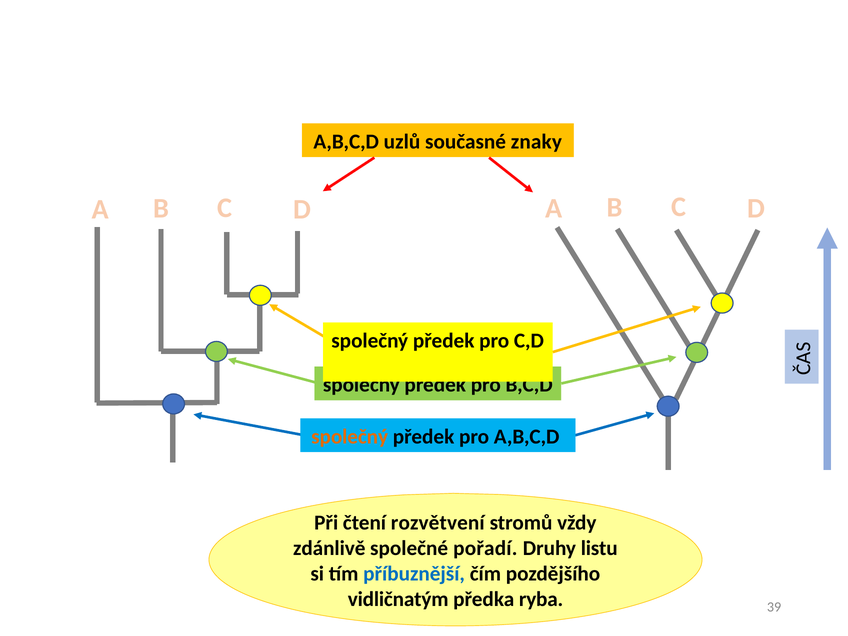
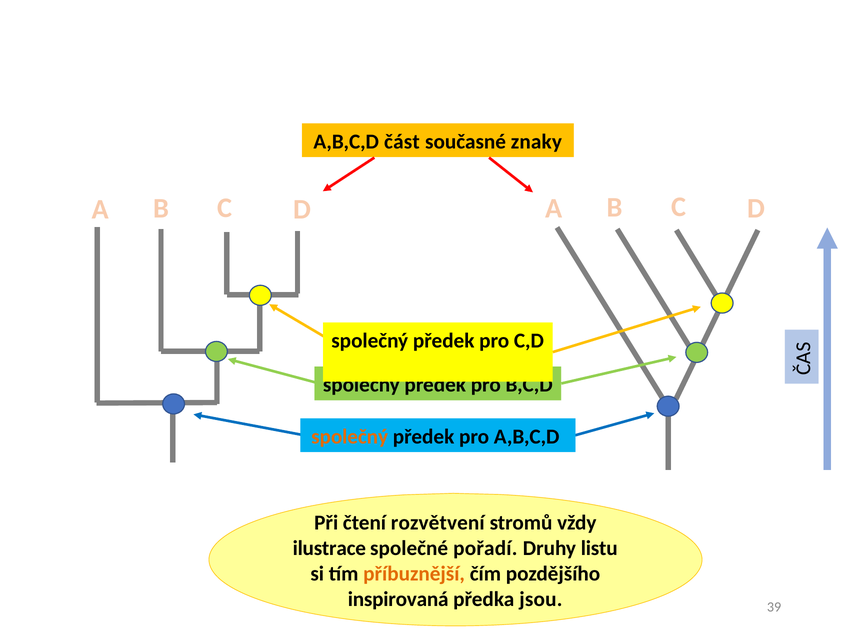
uzlů: uzlů -> část
zdánlivě: zdánlivě -> ilustrace
příbuznější colour: blue -> orange
vidličnatým: vidličnatým -> inspirovaná
ryba: ryba -> jsou
